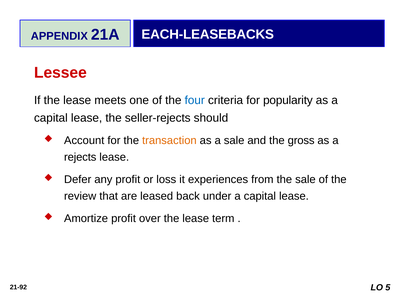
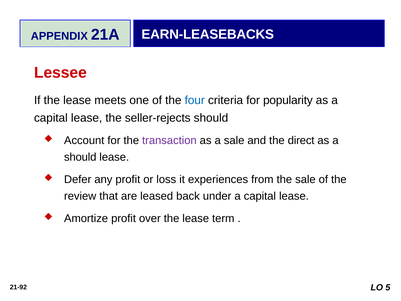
EACH-LEASEBACKS: EACH-LEASEBACKS -> EARN-LEASEBACKS
transaction colour: orange -> purple
gross: gross -> direct
rejects at (80, 157): rejects -> should
